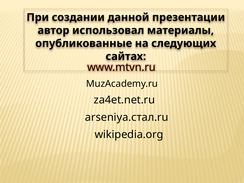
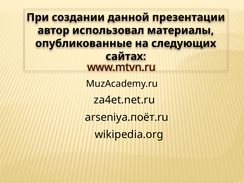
arseniya.стал.ru: arseniya.стал.ru -> arseniya.поёт.ru
